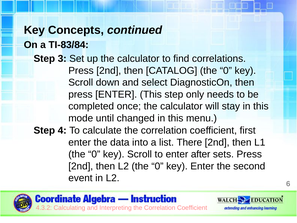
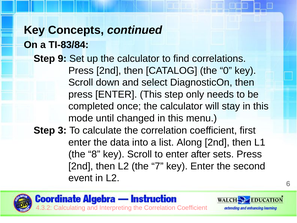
3: 3 -> 9
4: 4 -> 3
There: There -> Along
0 at (94, 154): 0 -> 8
L2 the 0: 0 -> 7
